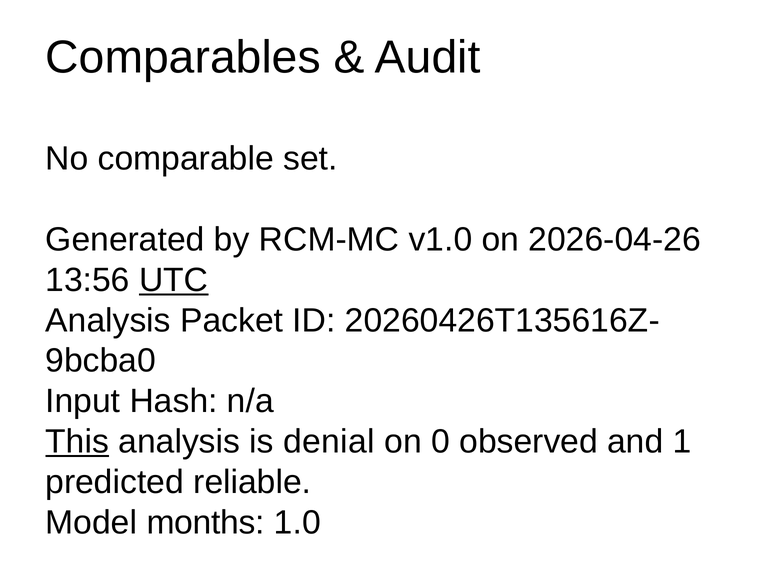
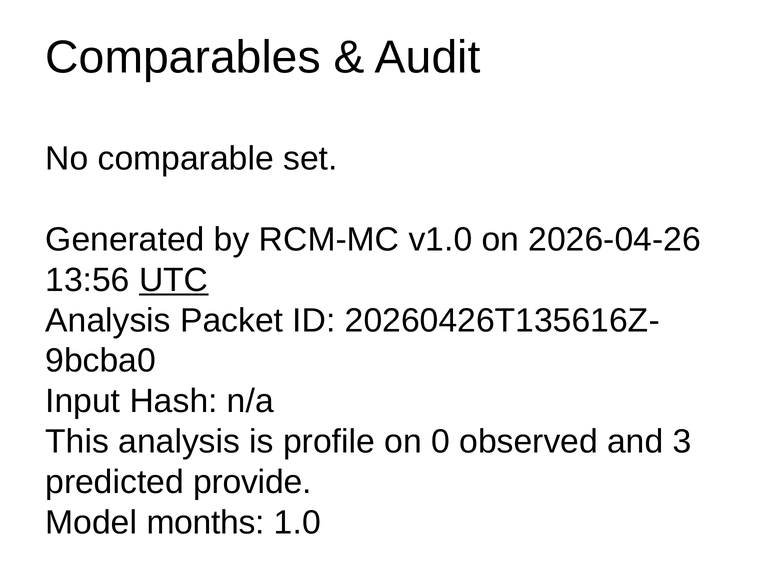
This underline: present -> none
denial: denial -> profile
1: 1 -> 3
reliable: reliable -> provide
